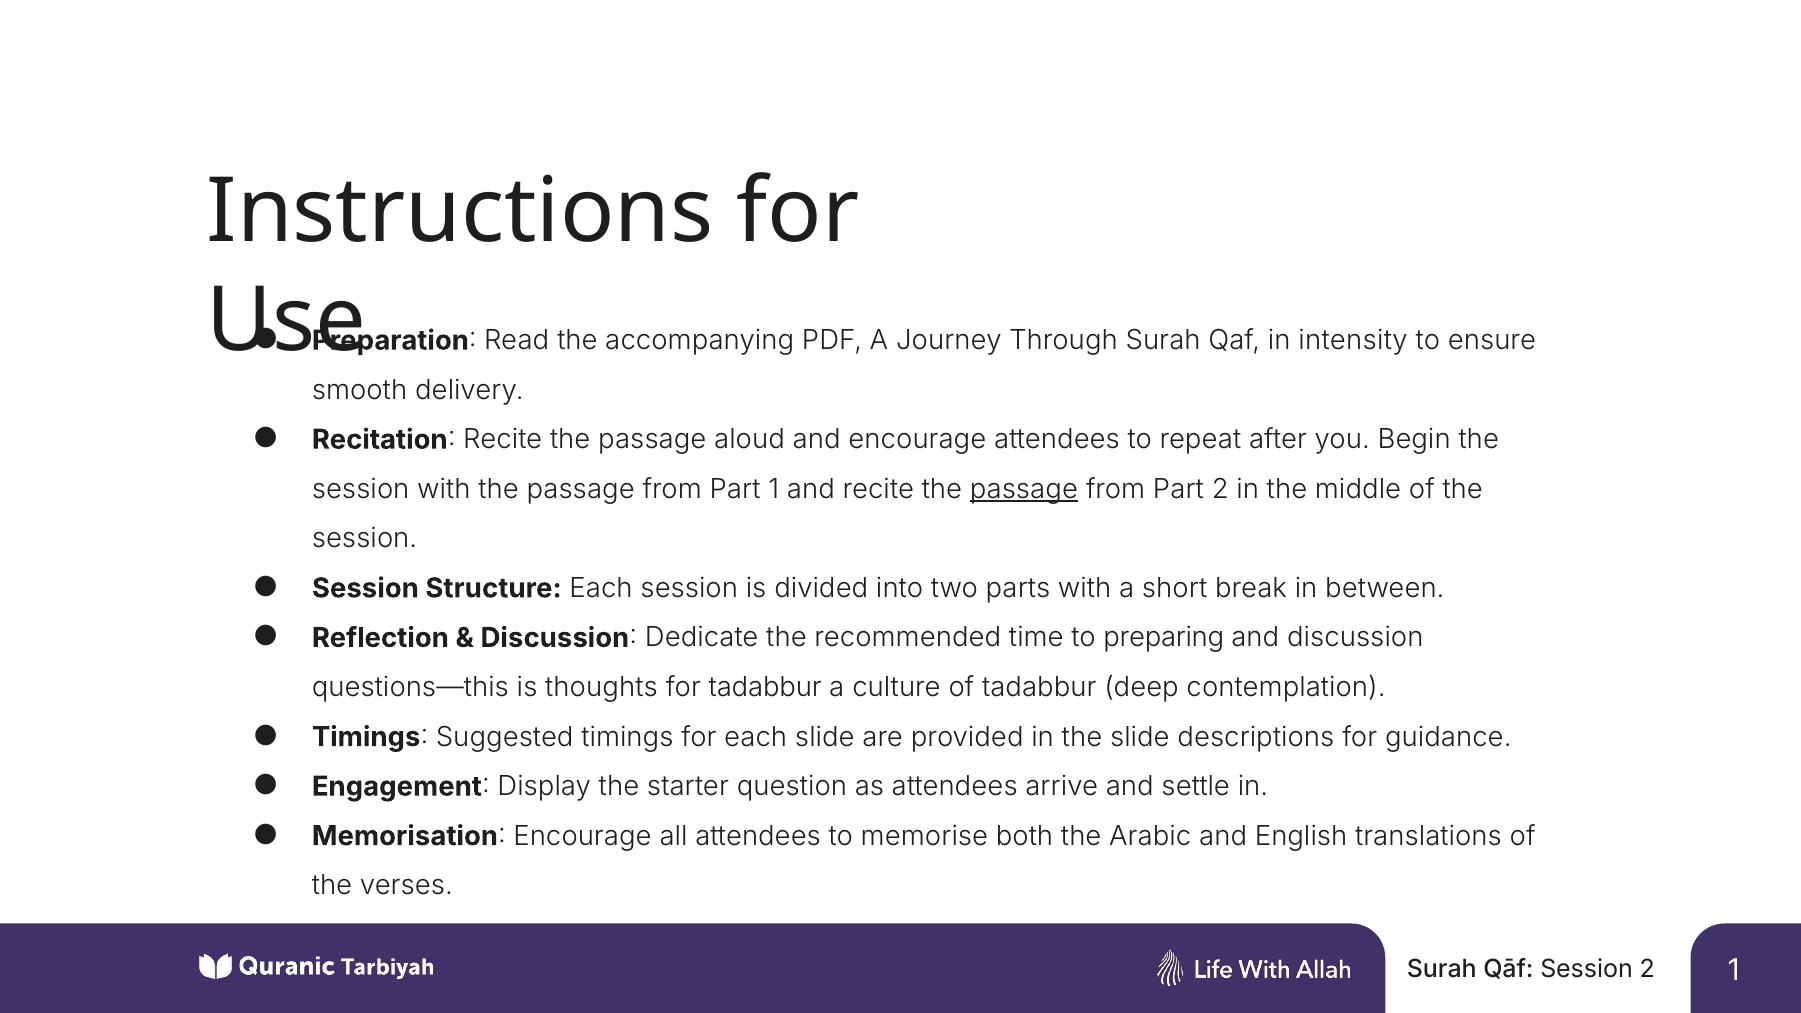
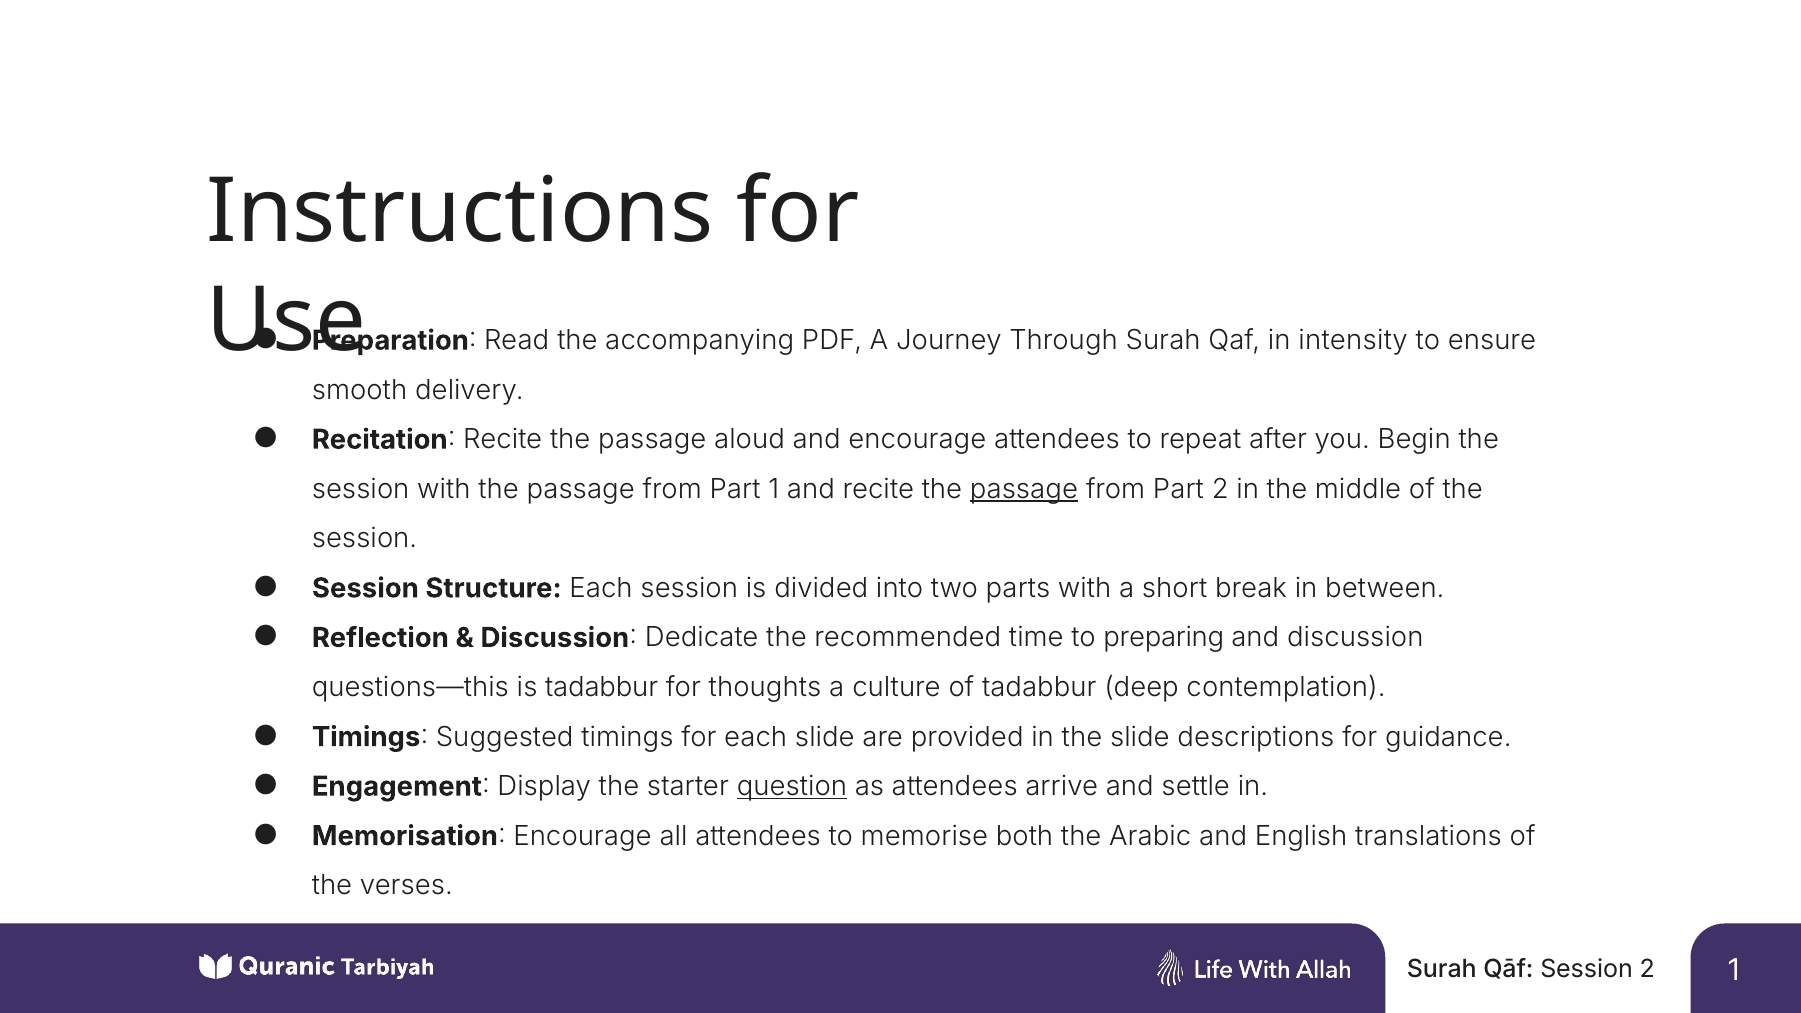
is thoughts: thoughts -> tadabbur
for tadabbur: tadabbur -> thoughts
question underline: none -> present
